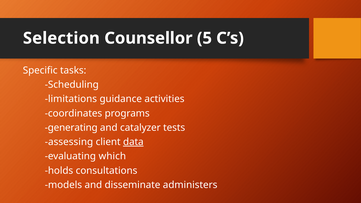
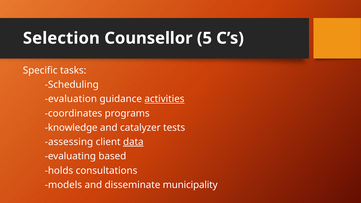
limitations: limitations -> evaluation
activities underline: none -> present
generating: generating -> knowledge
which: which -> based
administers: administers -> municipality
